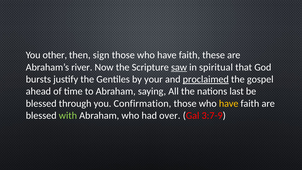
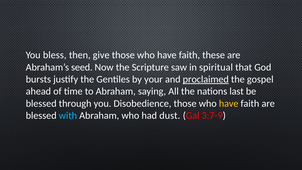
other: other -> bless
sign: sign -> give
river: river -> seed
saw underline: present -> none
Confirmation: Confirmation -> Disobedience
with colour: light green -> light blue
over: over -> dust
